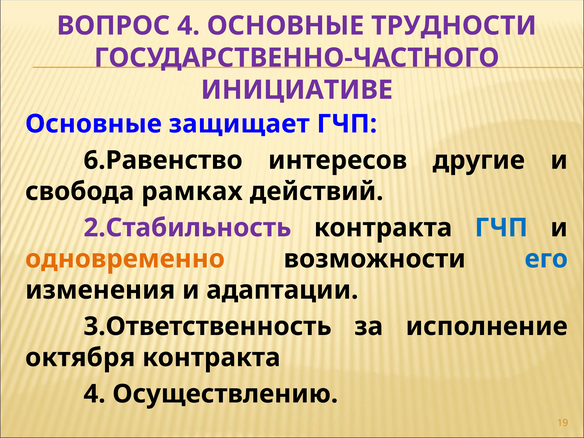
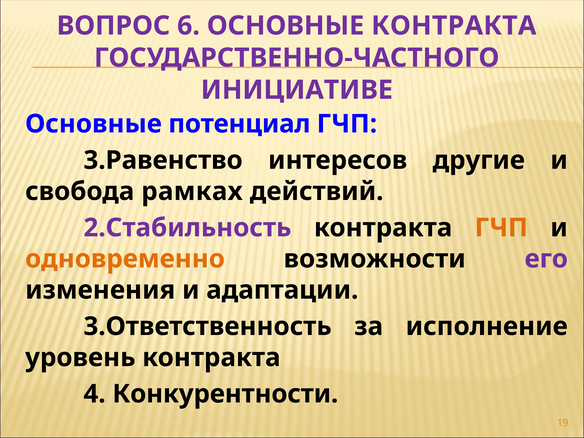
ВОПРОС 4: 4 -> 6
ОСНОВНЫЕ ТРУДНОСТИ: ТРУДНОСТИ -> КОНТРАКТА
защищает: защищает -> потенциал
6.Равенство: 6.Равенство -> 3.Равенство
ГЧП at (501, 228) colour: blue -> orange
его colour: blue -> purple
октября: октября -> уровень
Осуществлению: Осуществлению -> Конкурентности
